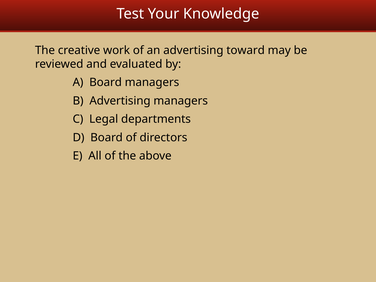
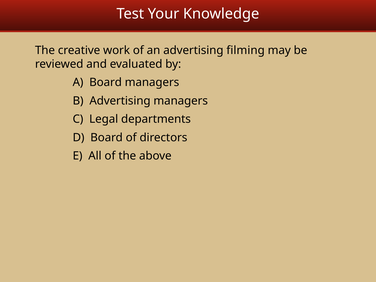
toward: toward -> filming
